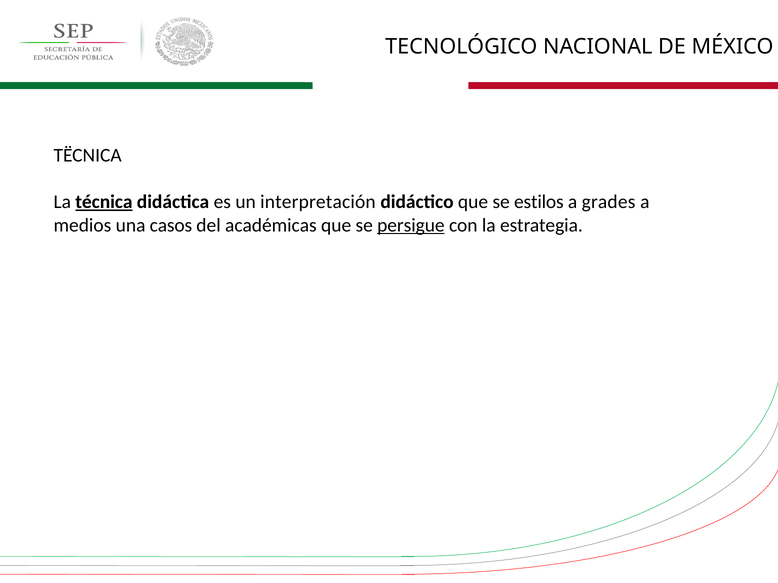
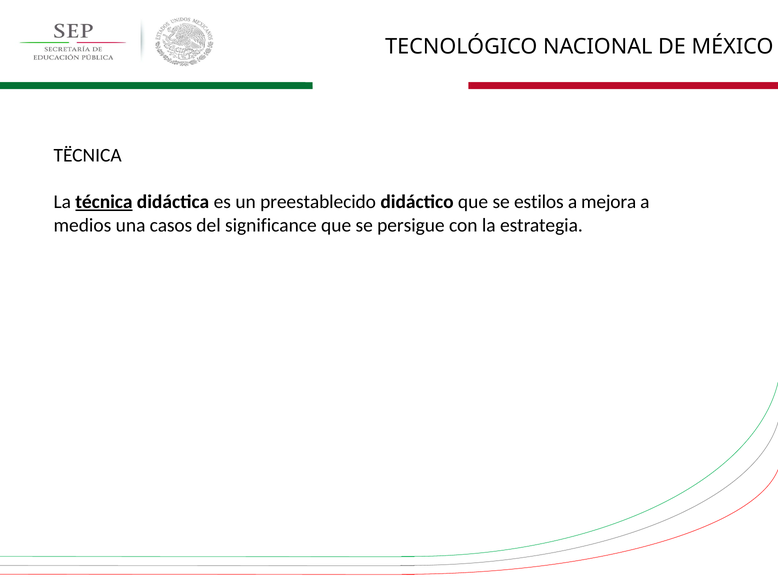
interpretación: interpretación -> preestablecido
grades: grades -> mejora
académicas: académicas -> significance
persigue underline: present -> none
